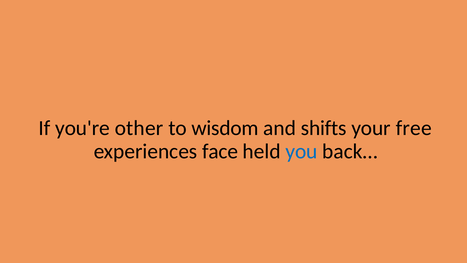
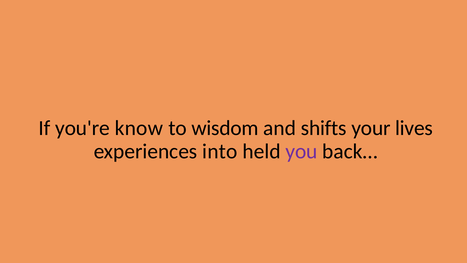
other: other -> know
free: free -> lives
face: face -> into
you colour: blue -> purple
